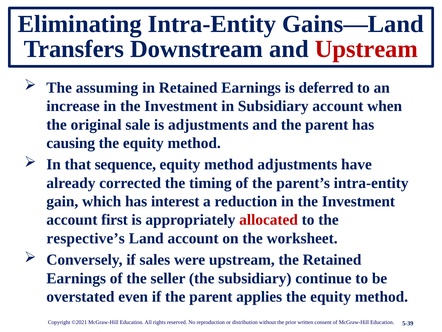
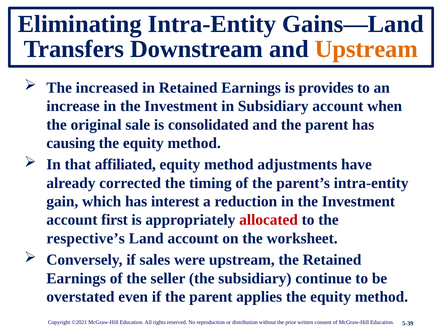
Upstream at (366, 49) colour: red -> orange
assuming: assuming -> increased
deferred: deferred -> provides
is adjustments: adjustments -> consolidated
sequence: sequence -> affiliated
